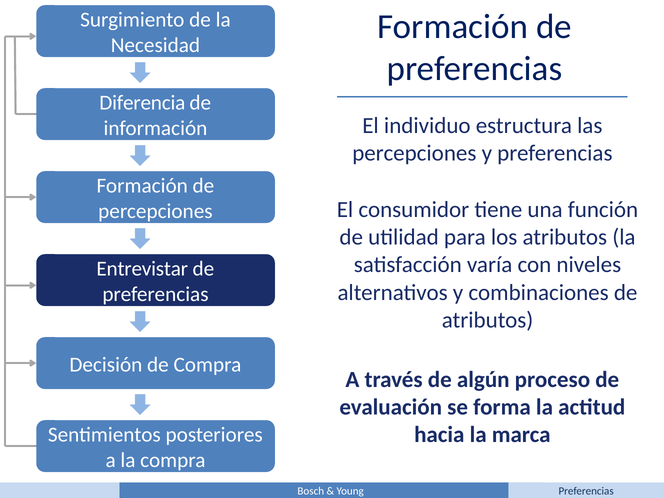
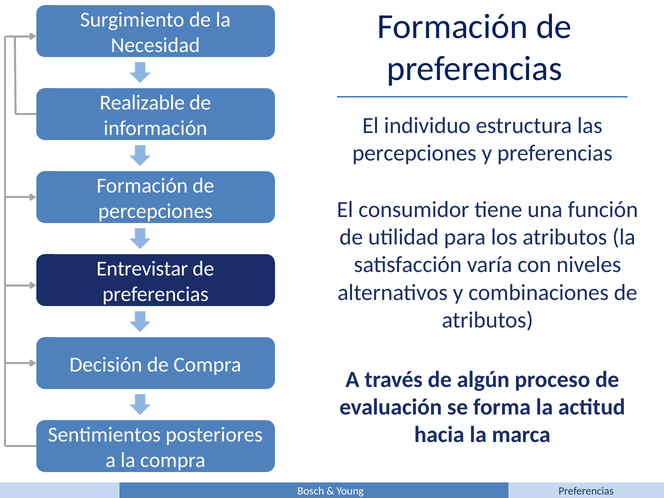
Diferencia: Diferencia -> Realizable
